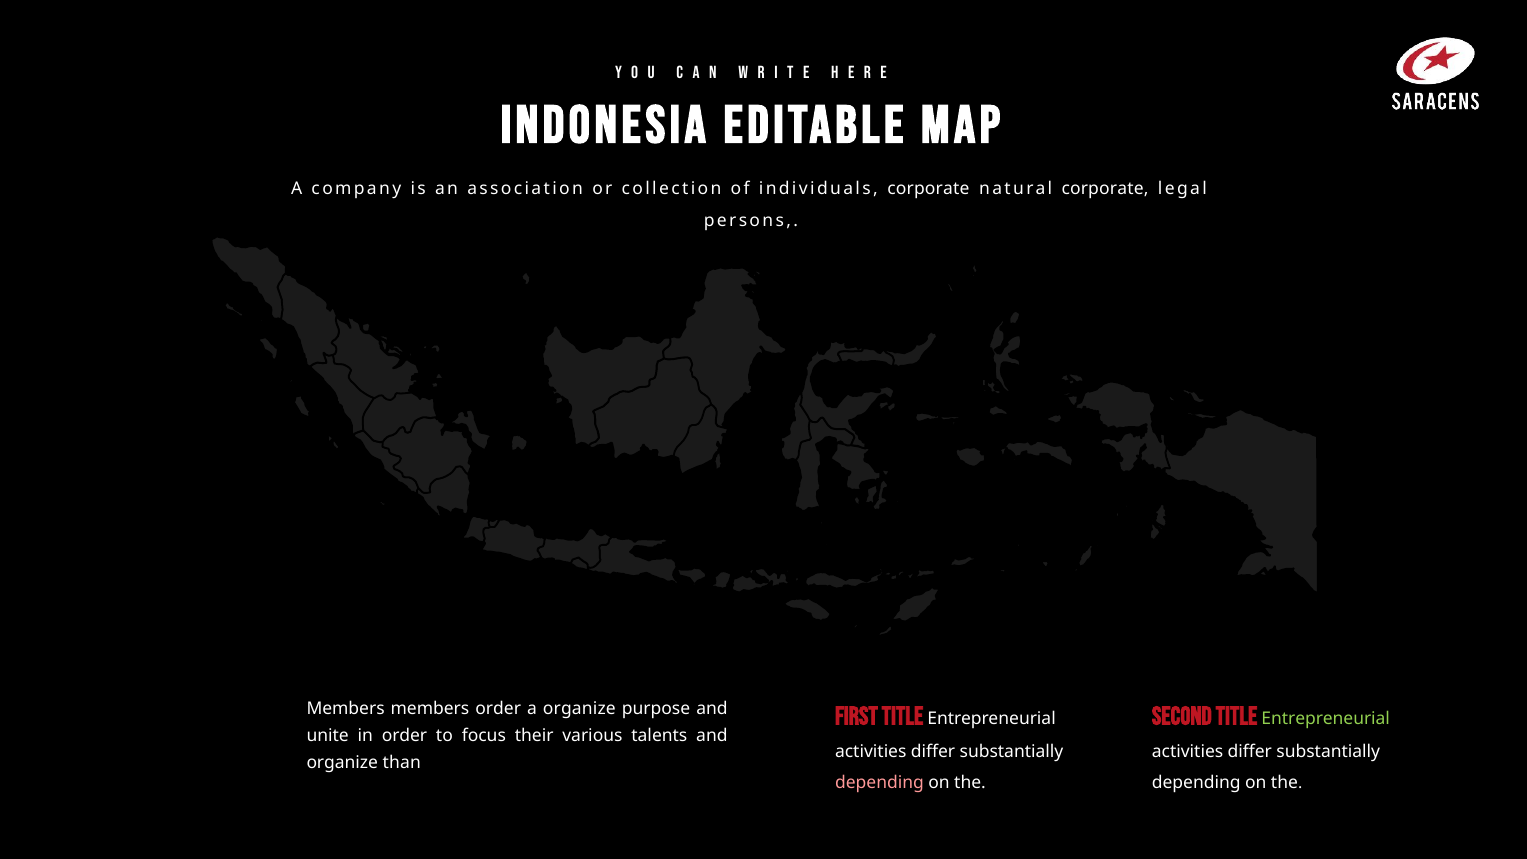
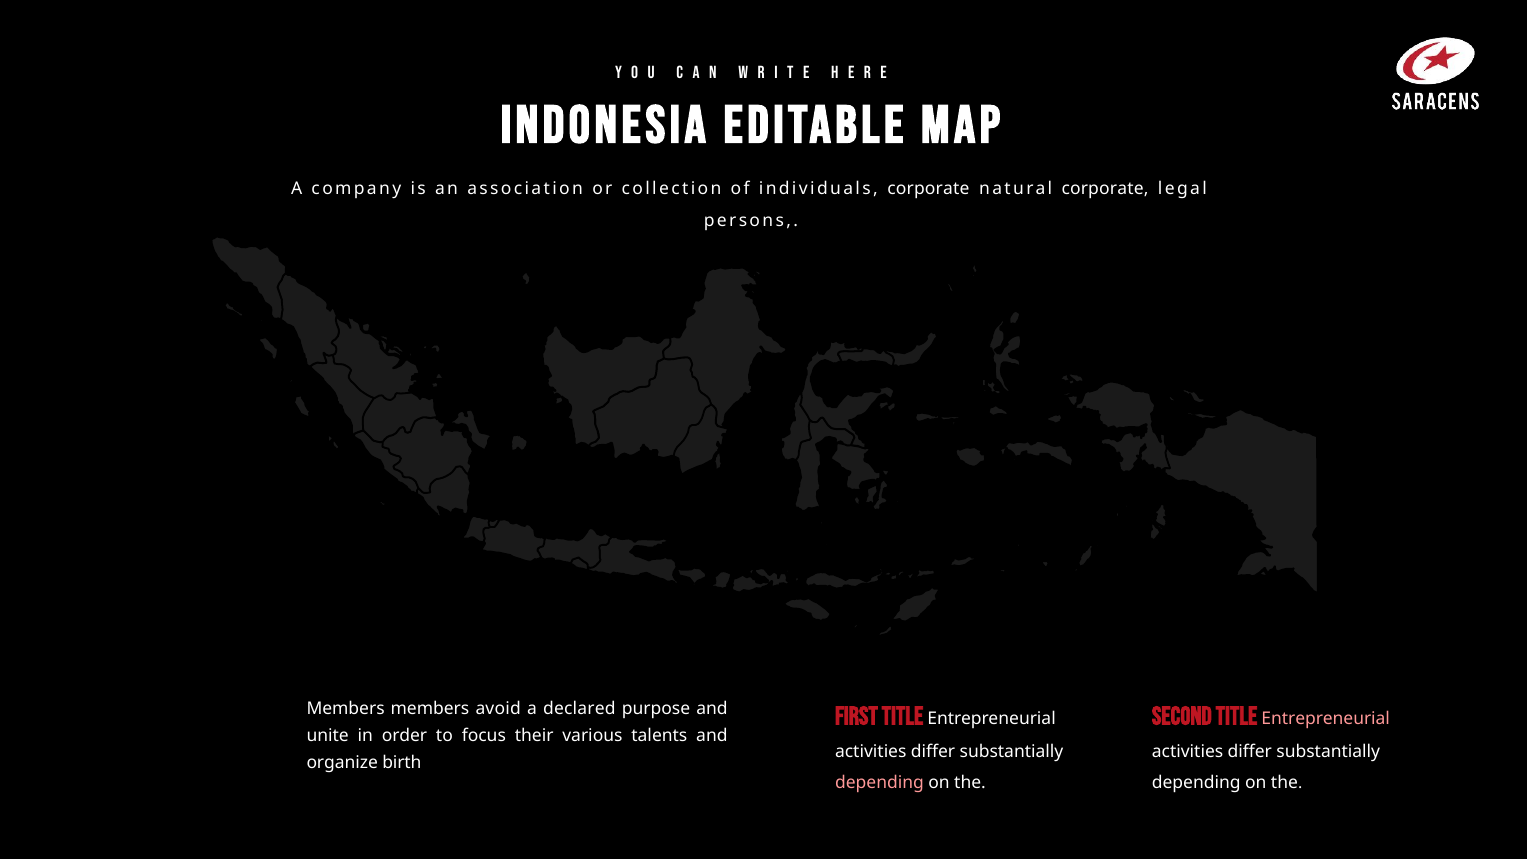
members order: order -> avoid
a organize: organize -> declared
Entrepreneurial at (1326, 719) colour: light green -> pink
than: than -> birth
